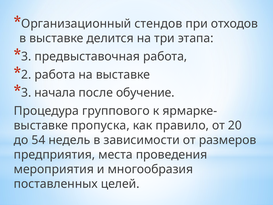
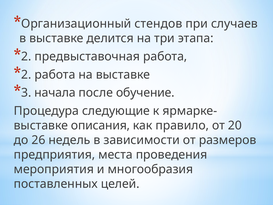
отходов: отходов -> случаев
3 at (26, 56): 3 -> 2
группового: группового -> следующие
пропуска: пропуска -> описания
54: 54 -> 26
